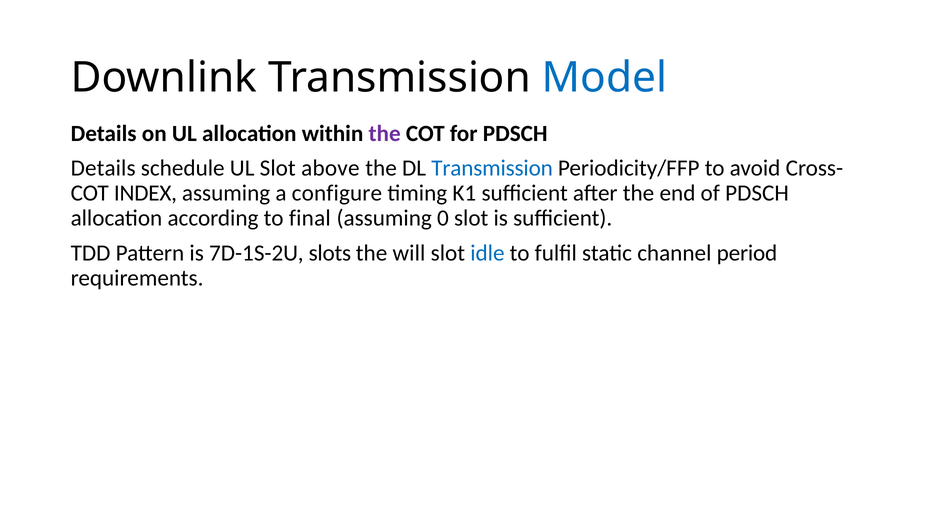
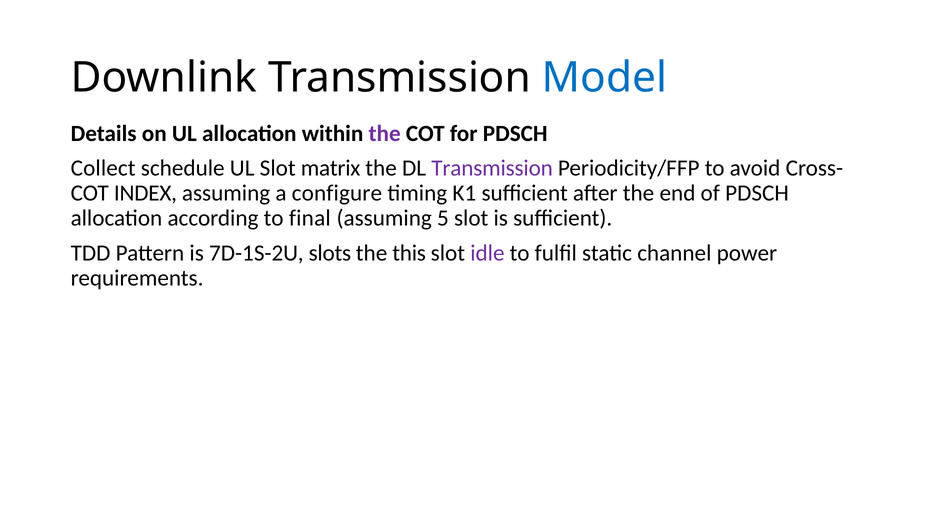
Details at (103, 168): Details -> Collect
above: above -> matrix
Transmission at (492, 168) colour: blue -> purple
0: 0 -> 5
will: will -> this
idle colour: blue -> purple
period: period -> power
